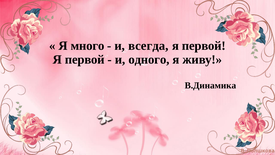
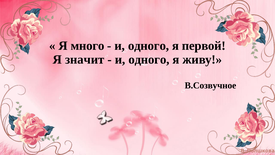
всегда at (148, 46): всегда -> одного
первой at (85, 59): первой -> значит
В.Динамика: В.Динамика -> В.Созвучное
